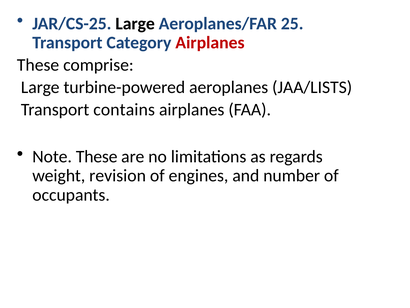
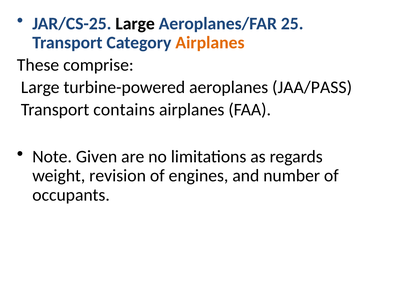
Airplanes at (210, 43) colour: red -> orange
JAA/LISTS: JAA/LISTS -> JAA/PASS
Note These: These -> Given
